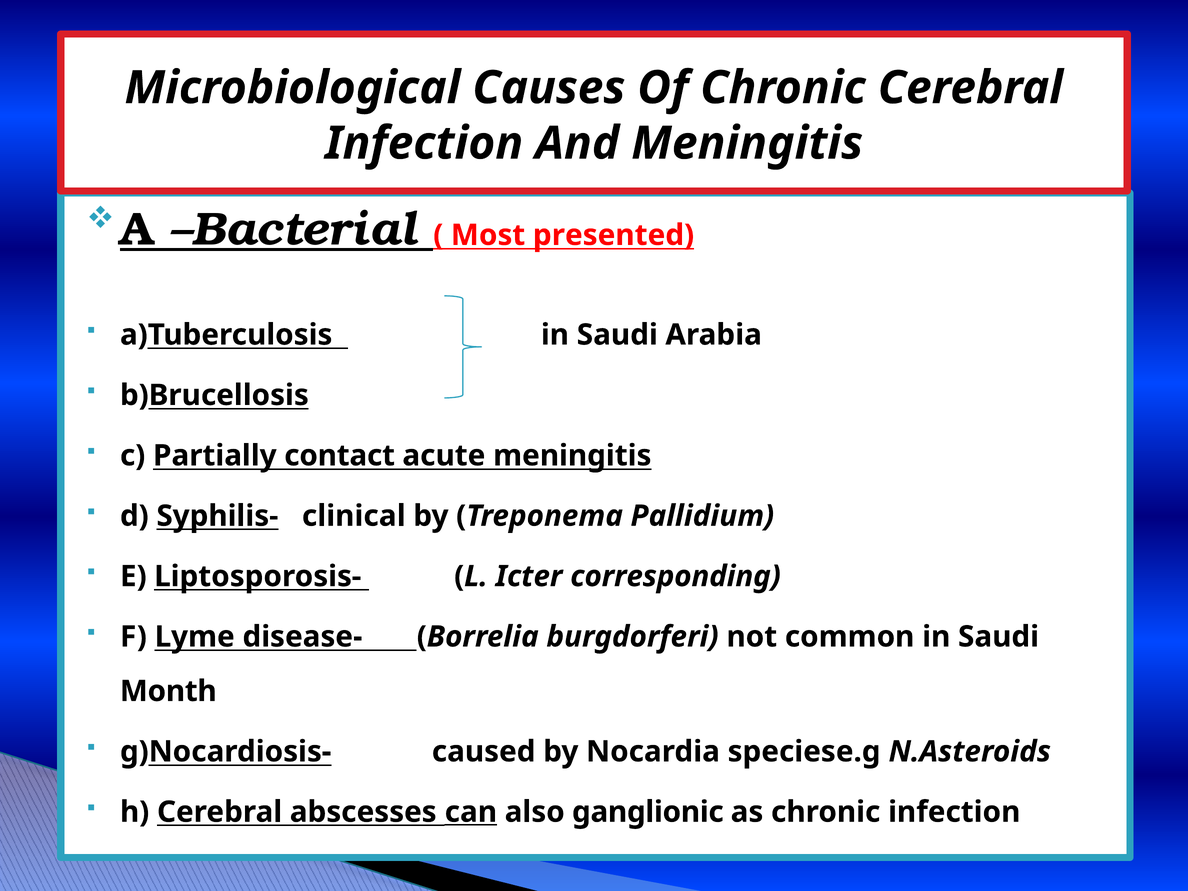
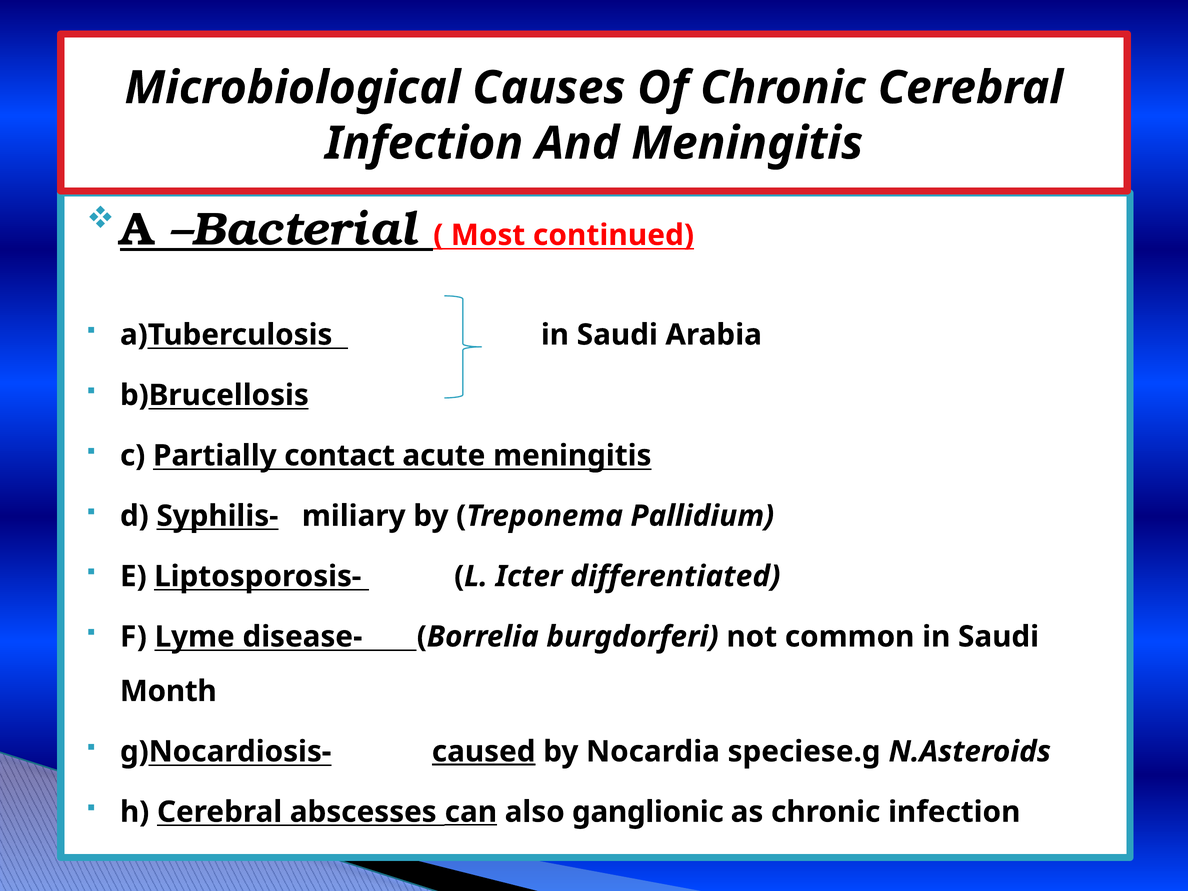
presented: presented -> continued
clinical: clinical -> miliary
corresponding: corresponding -> differentiated
caused underline: none -> present
